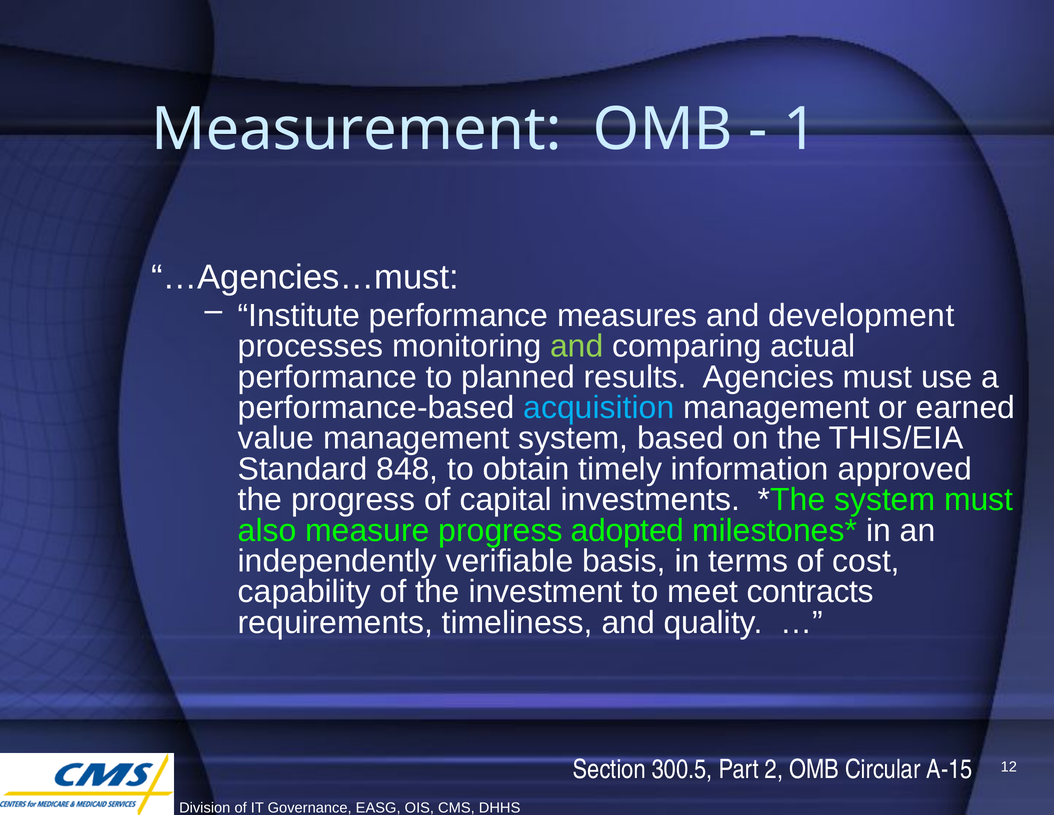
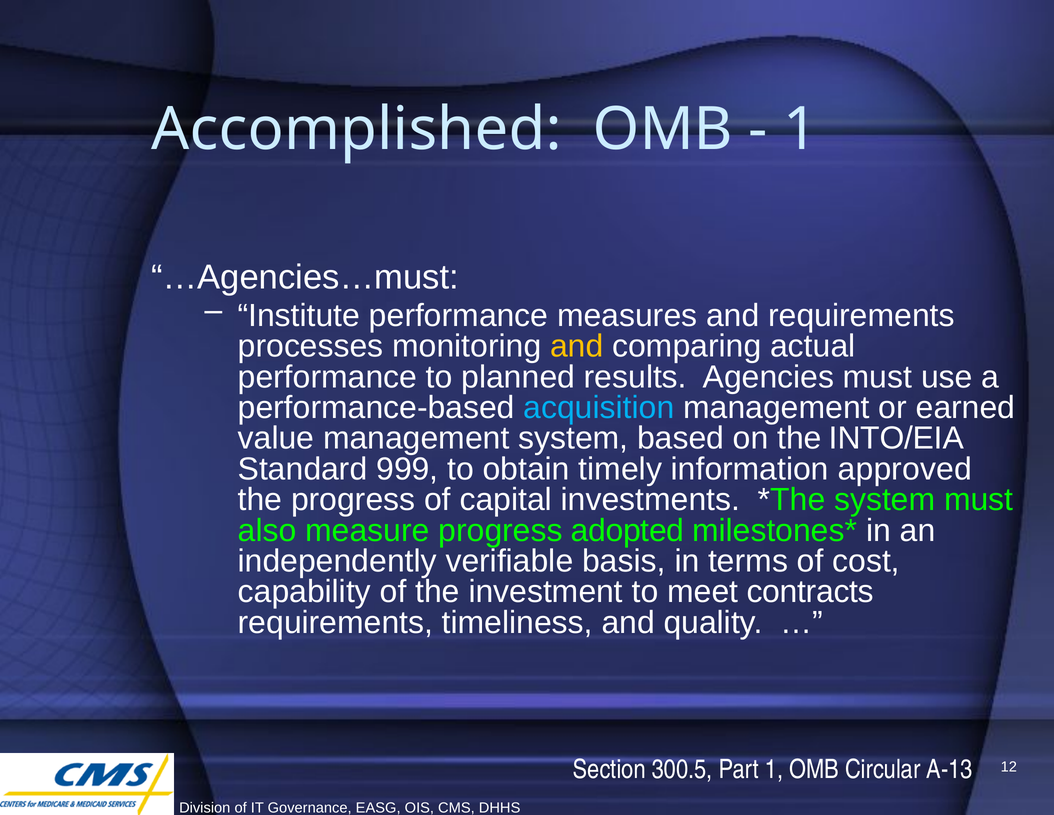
Measurement: Measurement -> Accomplished
and development: development -> requirements
and at (577, 346) colour: light green -> yellow
THIS/EIA: THIS/EIA -> INTO/EIA
848: 848 -> 999
Part 2: 2 -> 1
A-15: A-15 -> A-13
